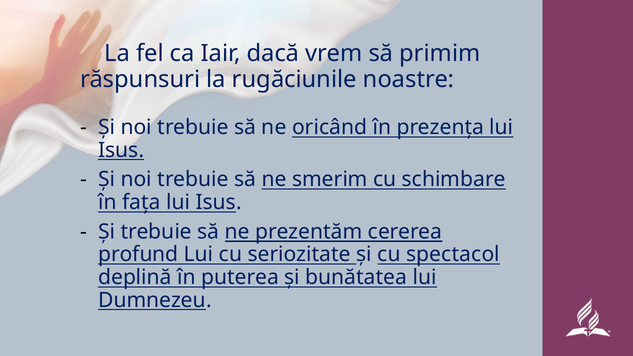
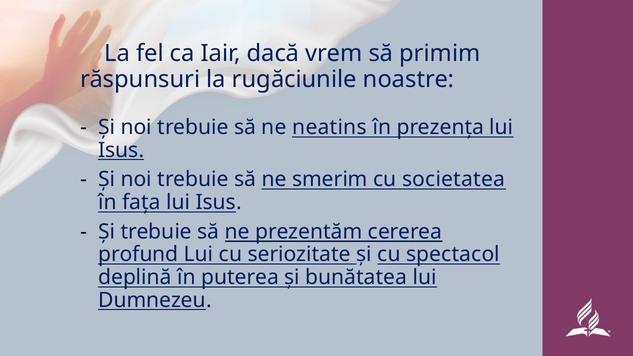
oricând: oricând -> neatins
schimbare: schimbare -> societatea
